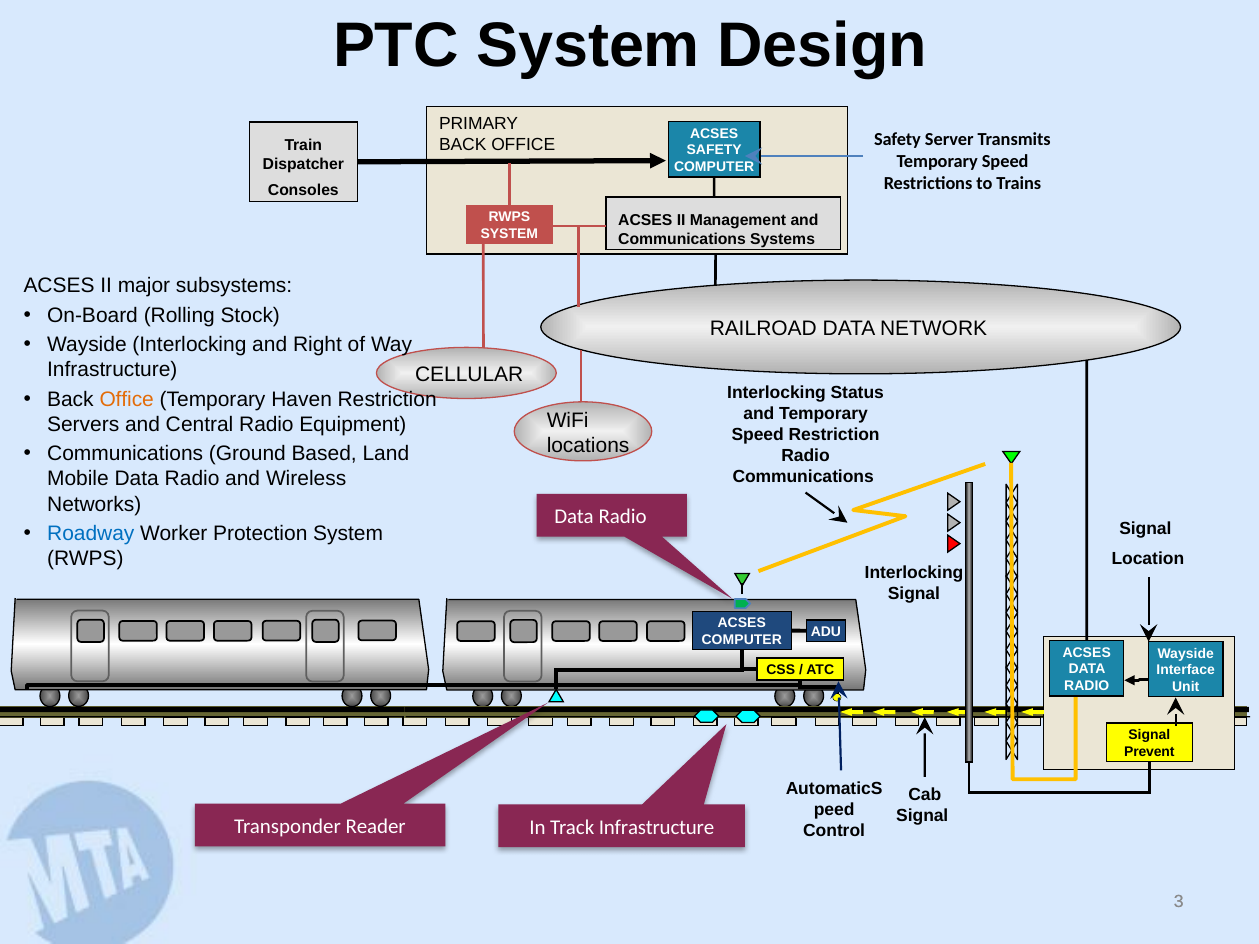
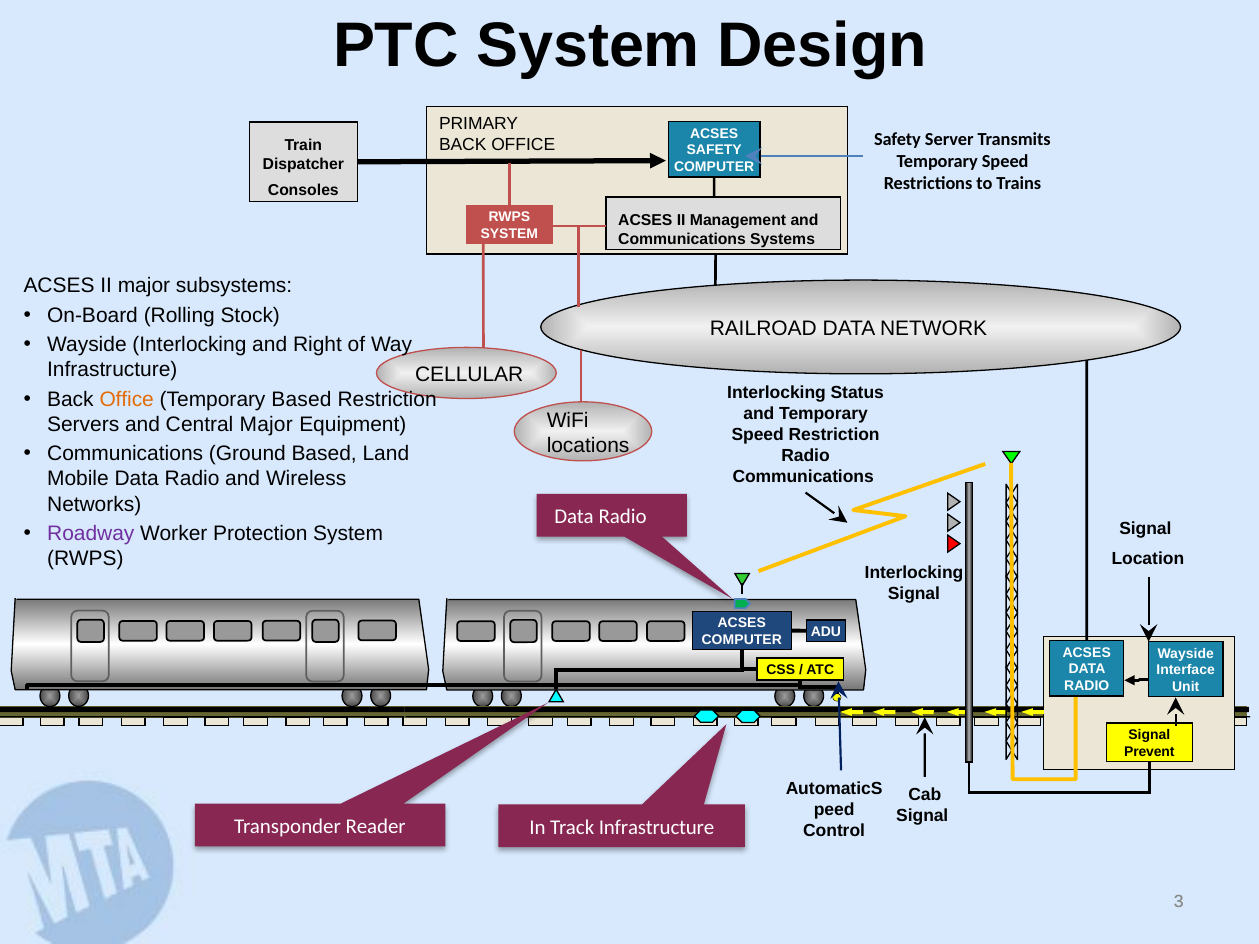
Temporary Haven: Haven -> Based
Central Radio: Radio -> Major
Roadway colour: blue -> purple
